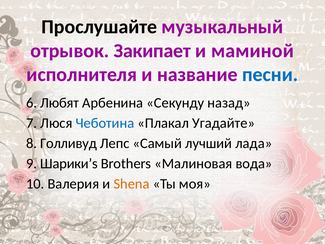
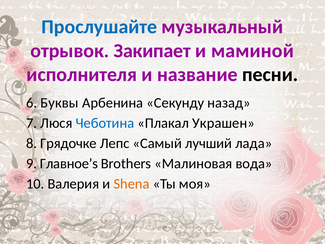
Прослушайте colour: black -> blue
песни colour: blue -> black
Любят: Любят -> Буквы
Угадайте: Угадайте -> Украшен
Голливуд: Голливуд -> Грядочке
Шарики’s: Шарики’s -> Главное’s
